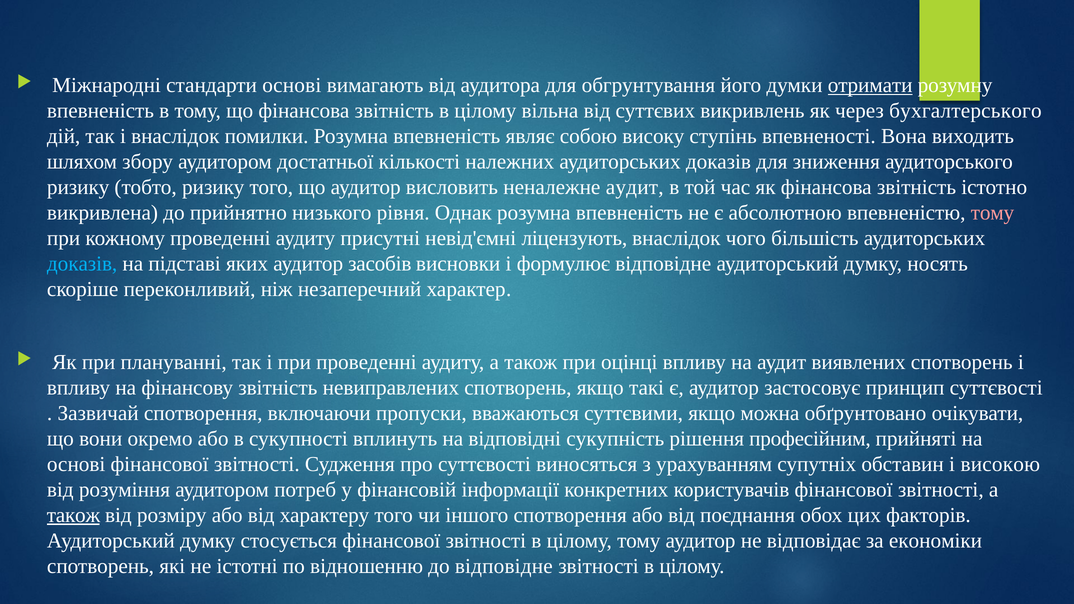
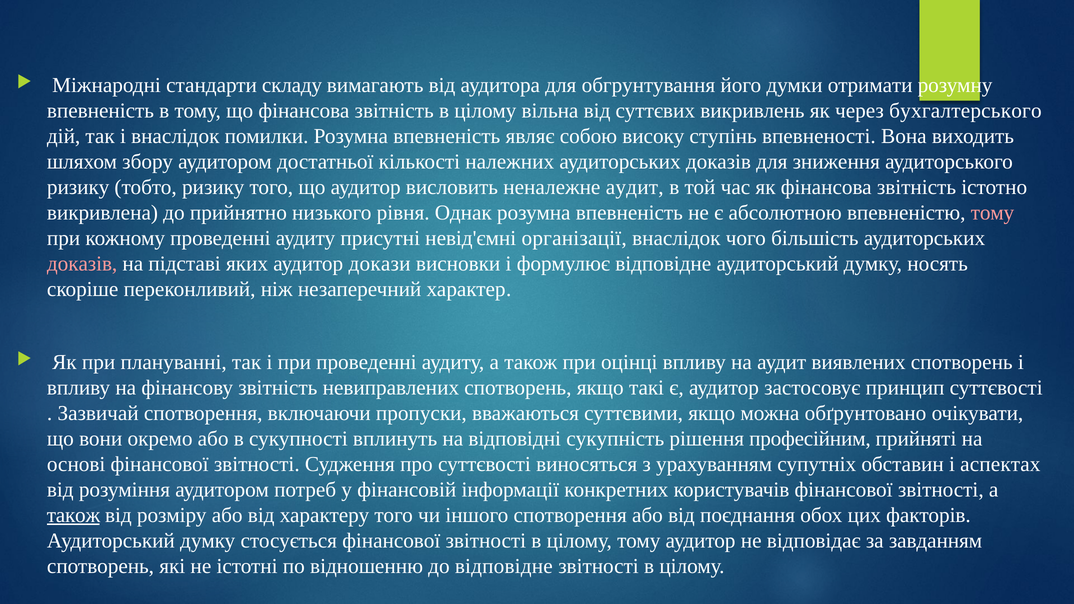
стандарти основі: основі -> складу
отримати underline: present -> none
ліцензують: ліцензують -> організації
доказів at (82, 264) colour: light blue -> pink
засобів: засобів -> докази
високою: високою -> аспектах
економіки: економіки -> завданням
